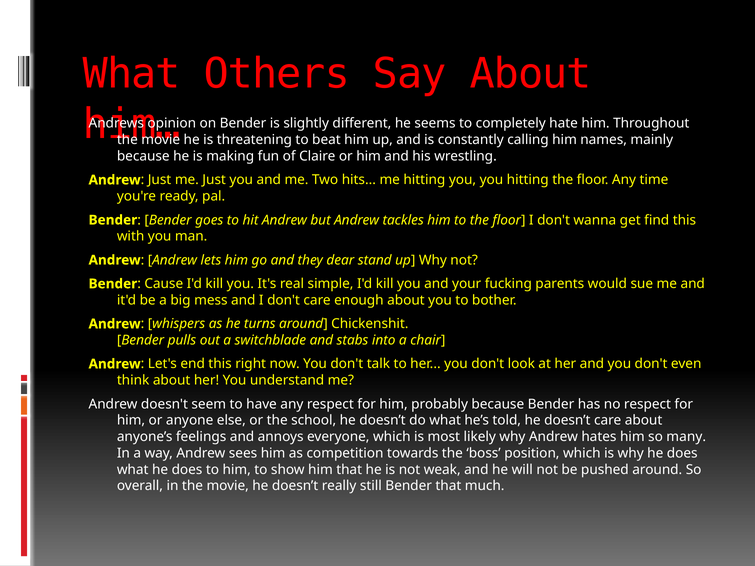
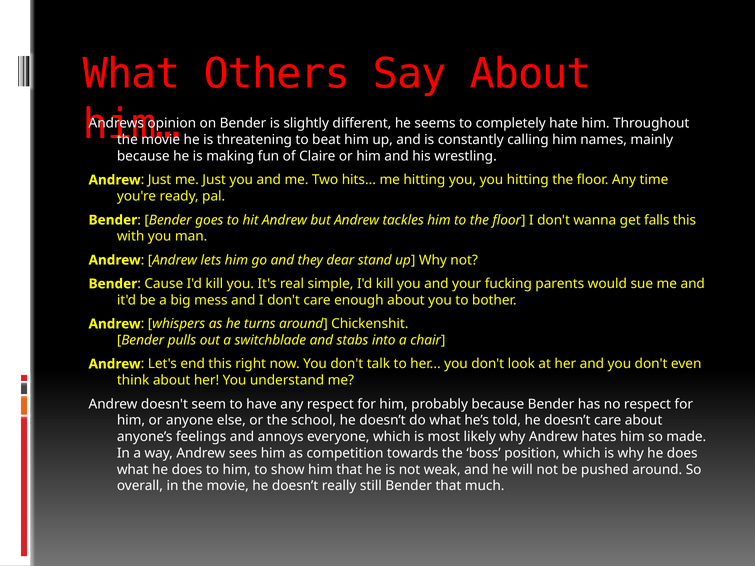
find: find -> falls
many: many -> made
